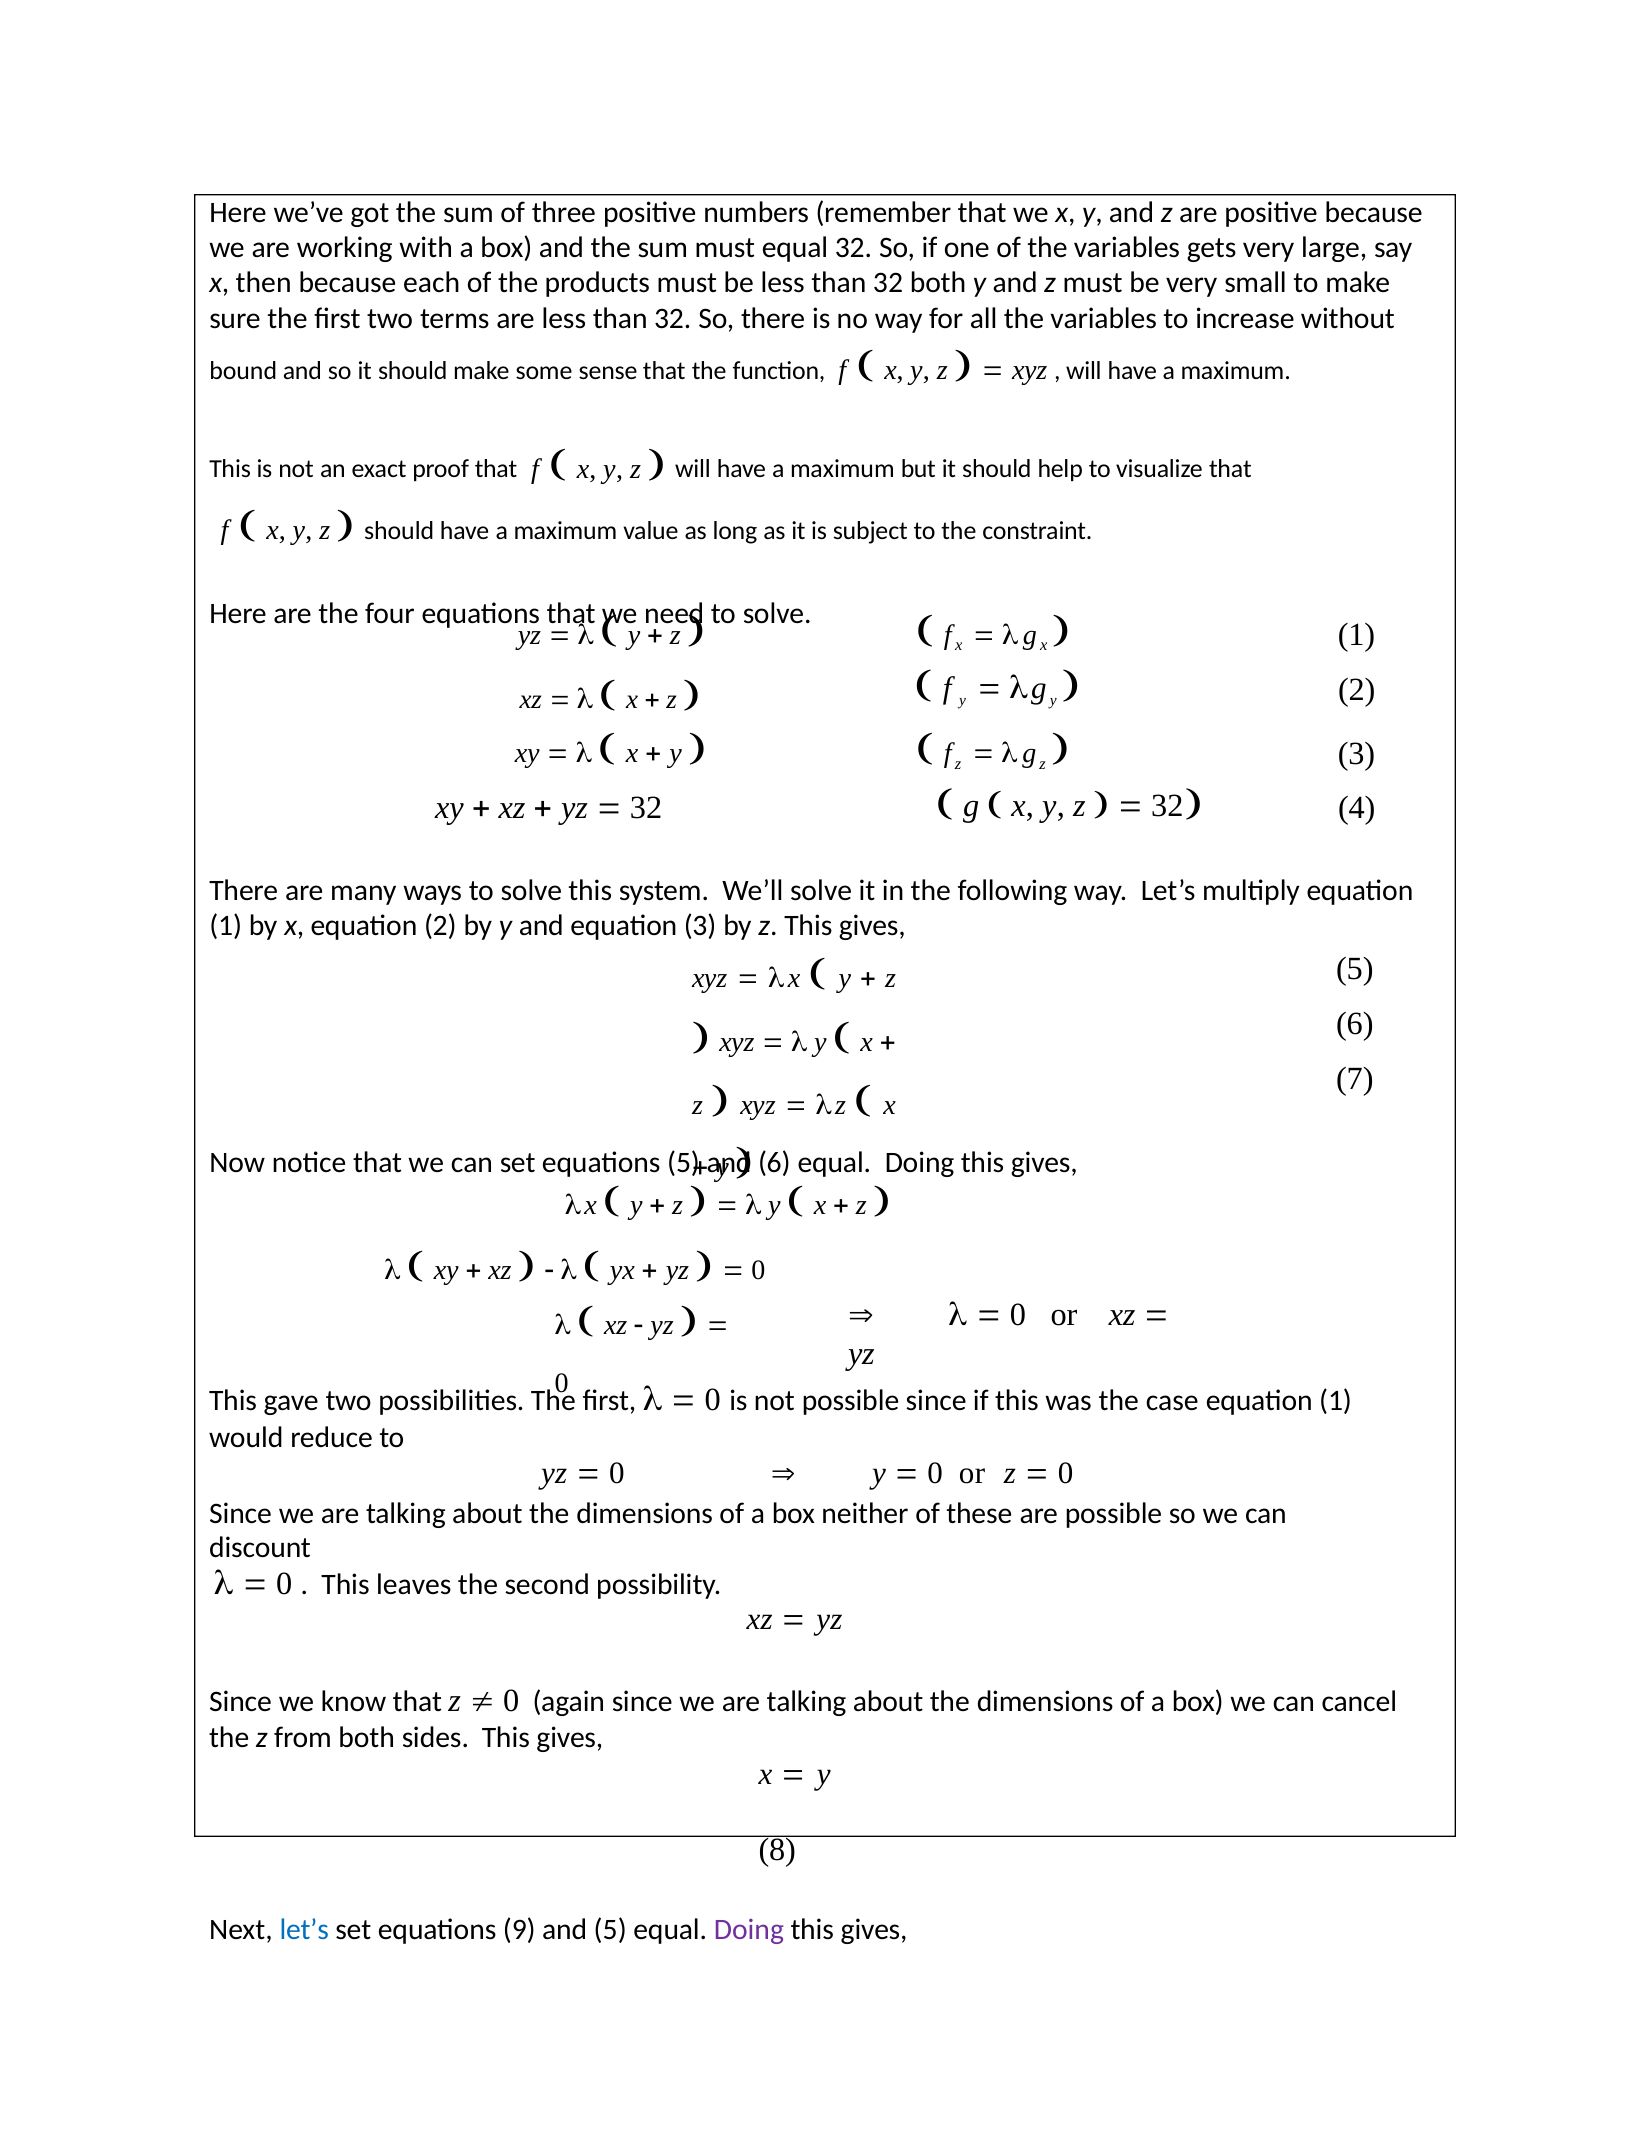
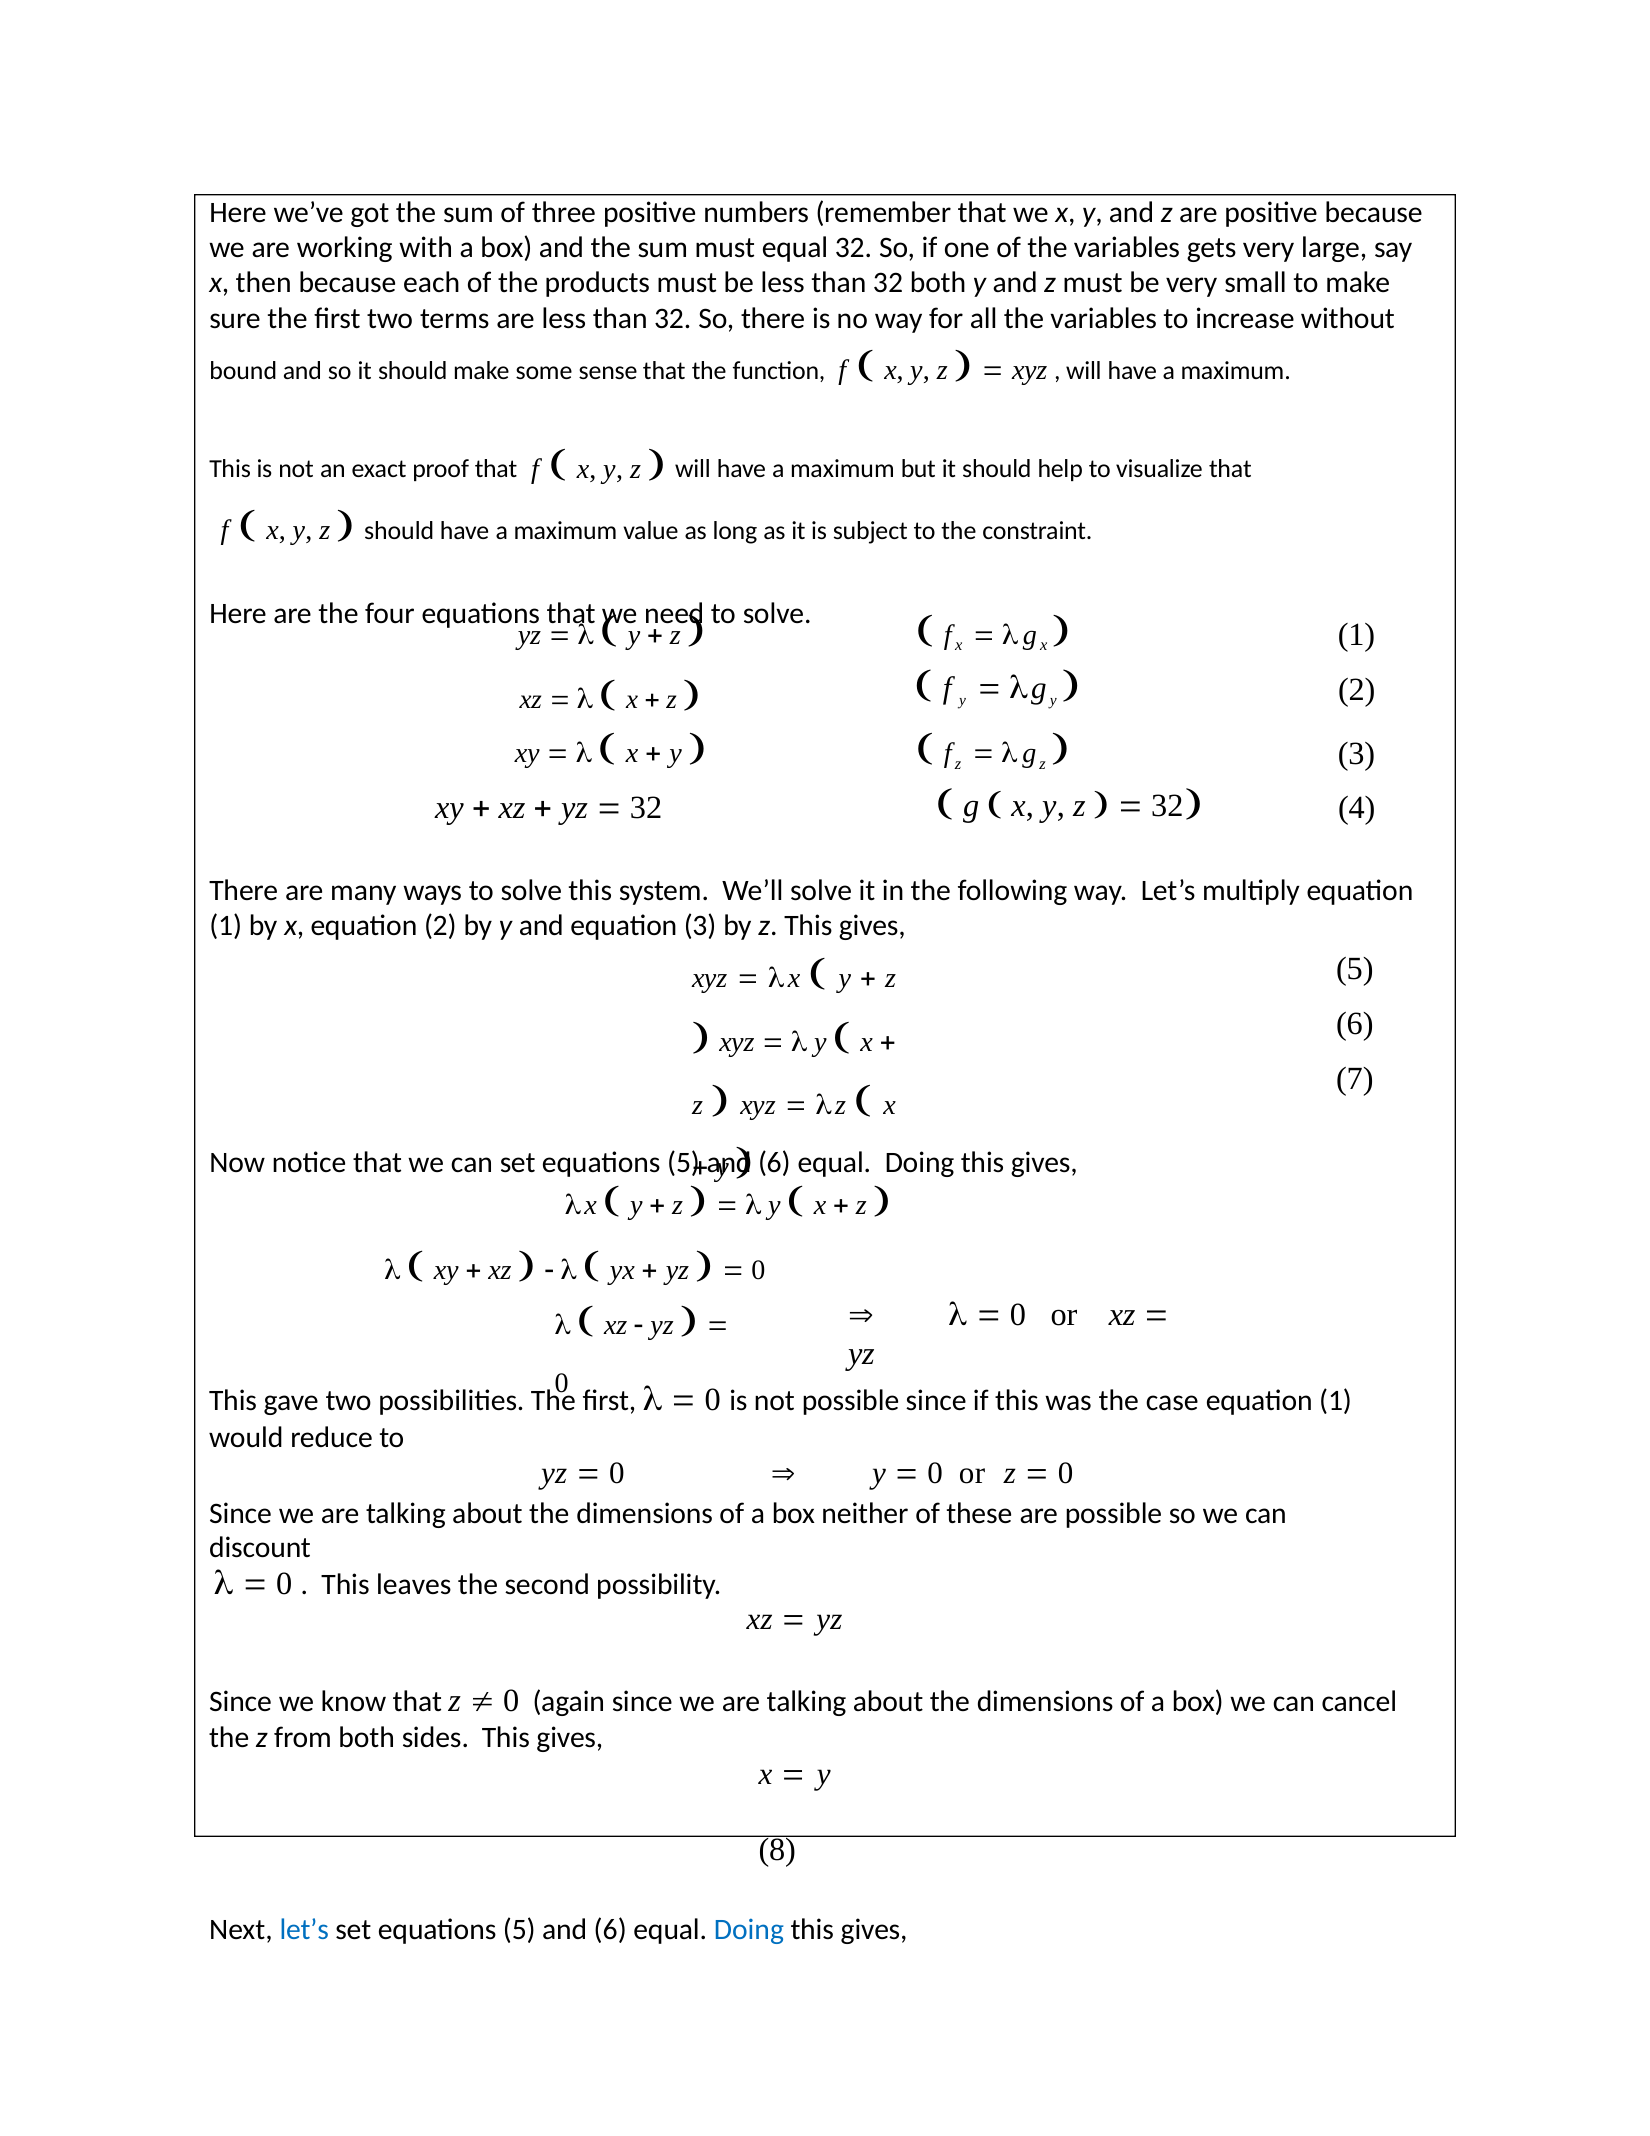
9 at (519, 1929): 9 -> 5
5 at (610, 1929): 5 -> 6
Doing at (749, 1929) colour: purple -> blue
